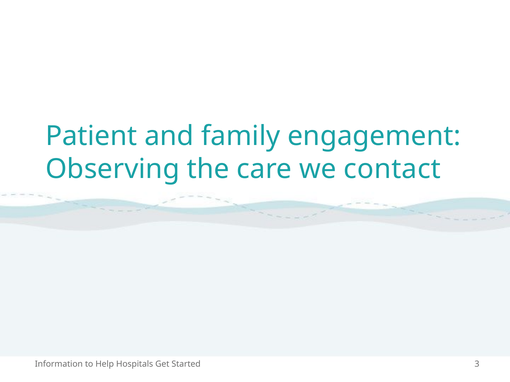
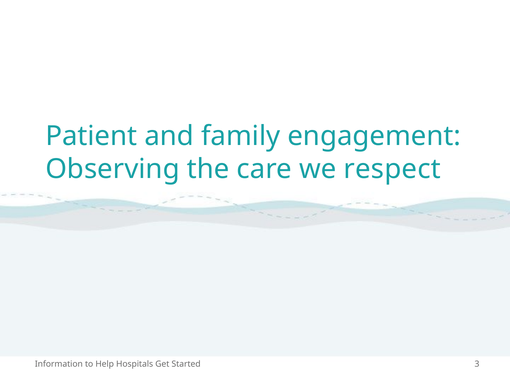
contact: contact -> respect
